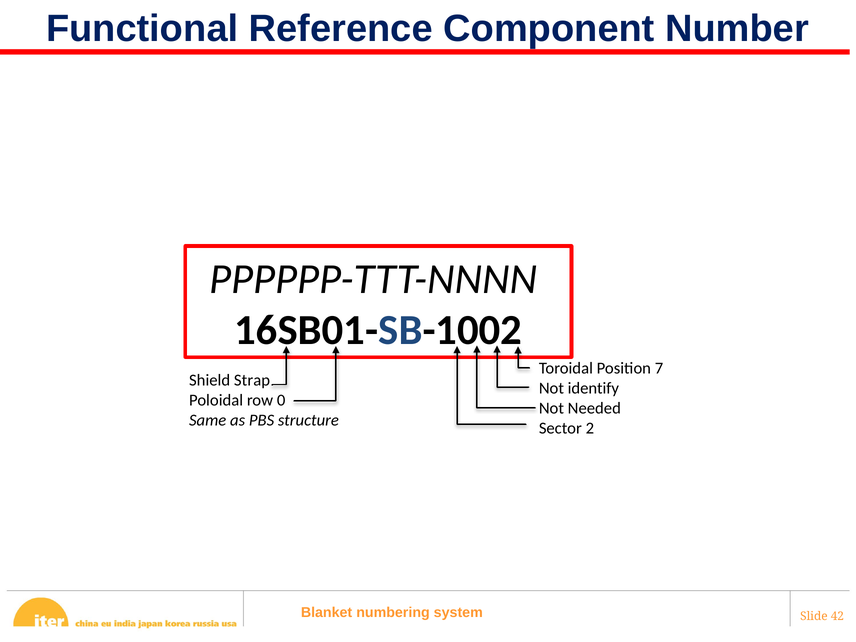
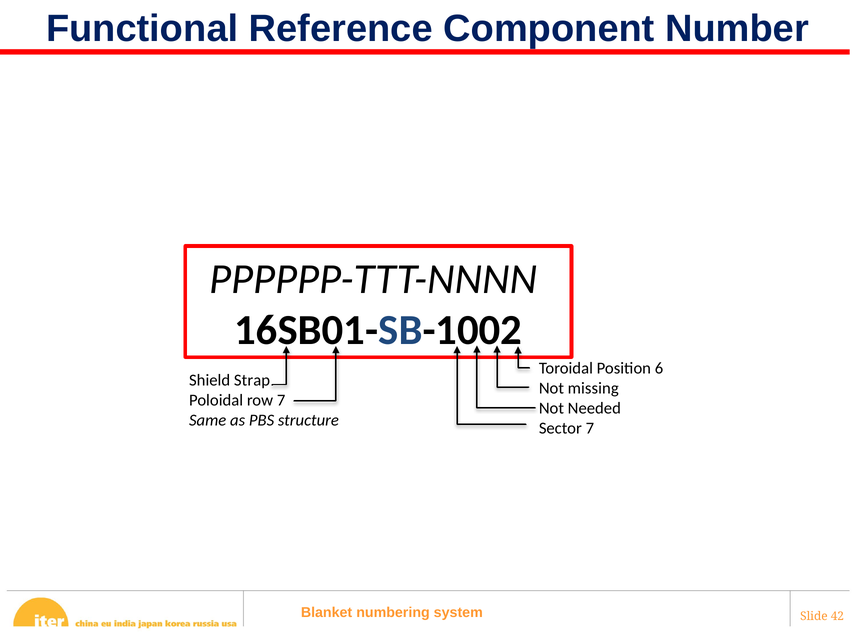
7: 7 -> 6
identify: identify -> missing
row 0: 0 -> 7
Sector 2: 2 -> 7
